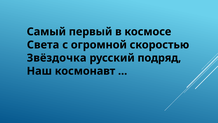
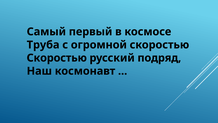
Света: Света -> Труба
Звёздочка at (57, 58): Звёздочка -> Скоростью
